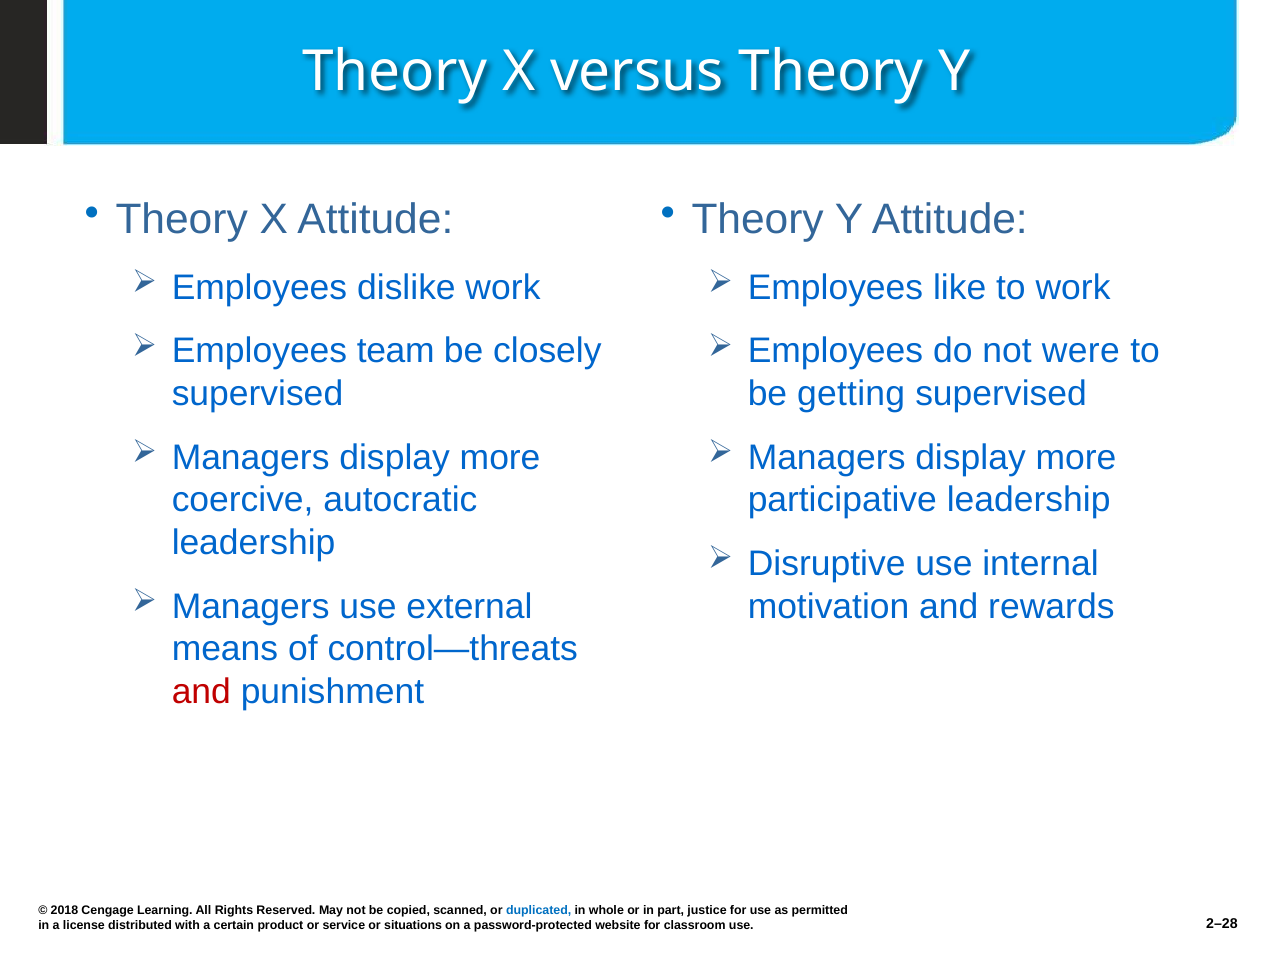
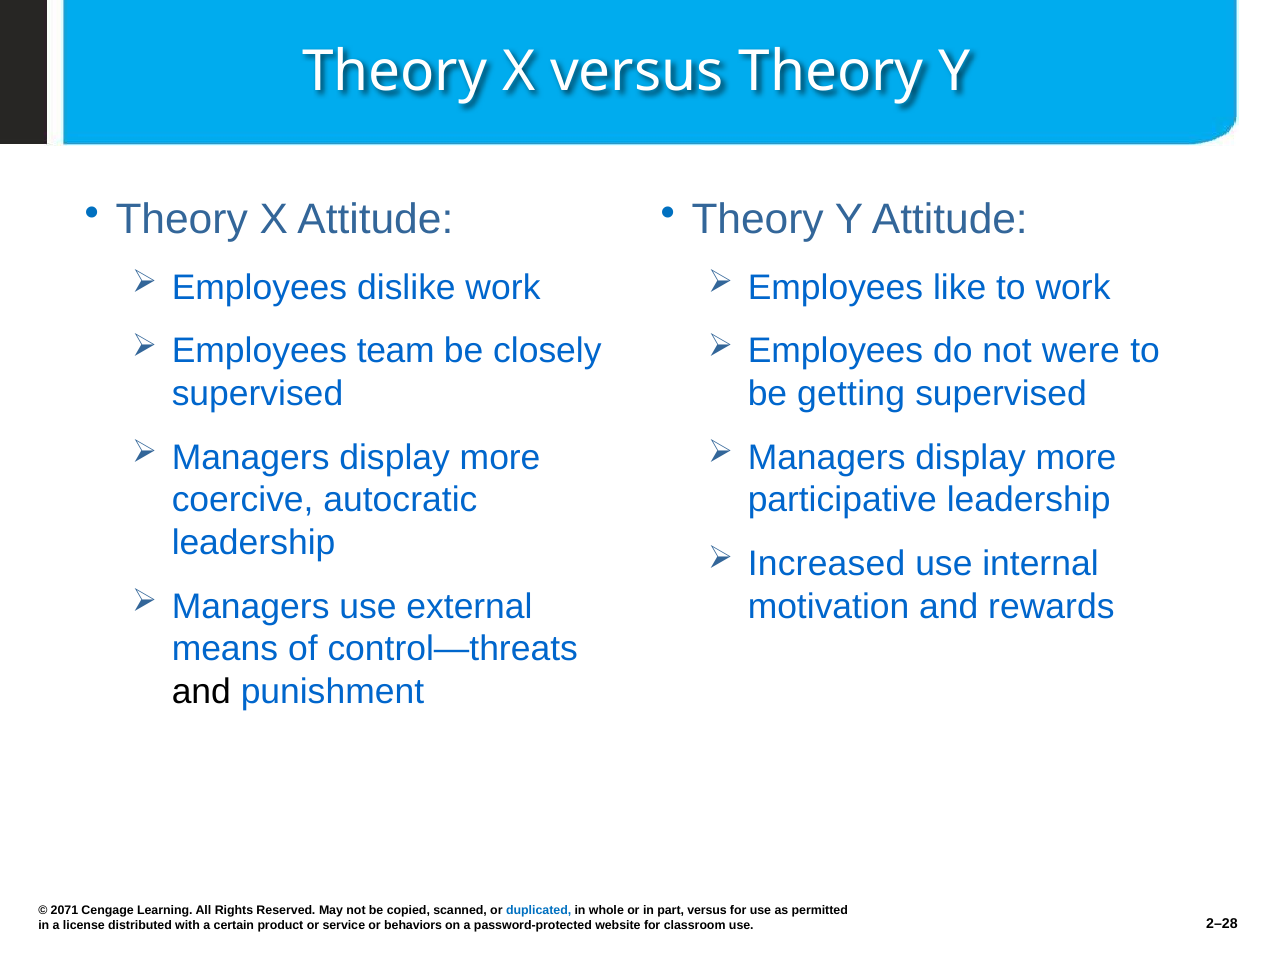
Disruptive: Disruptive -> Increased
and at (201, 692) colour: red -> black
2018: 2018 -> 2071
part justice: justice -> versus
situations: situations -> behaviors
